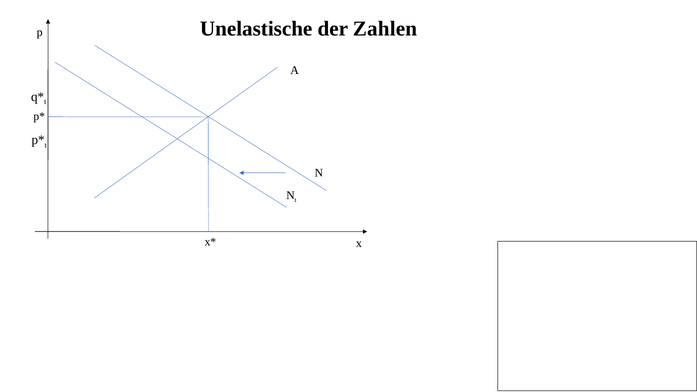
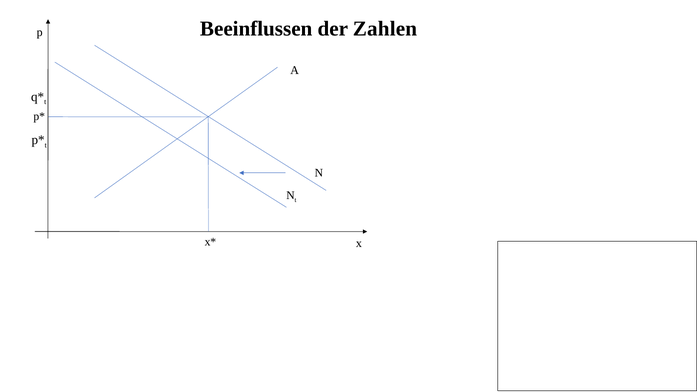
Unelastische: Unelastische -> Beeinflussen
